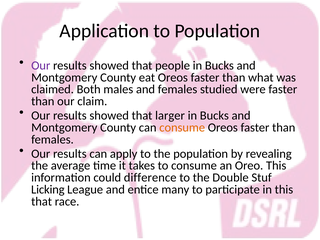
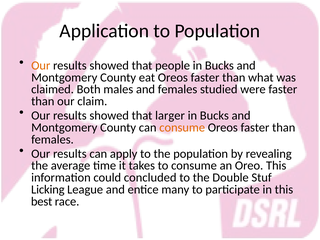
Our at (41, 65) colour: purple -> orange
difference: difference -> concluded
that at (42, 201): that -> best
